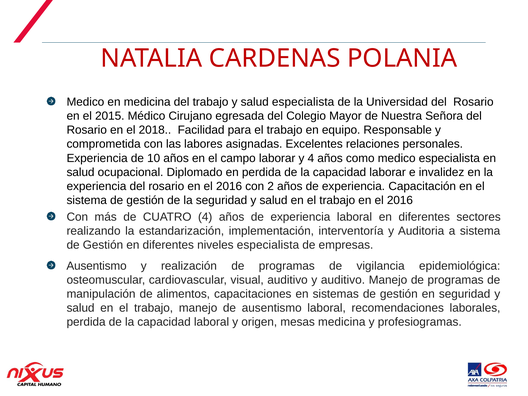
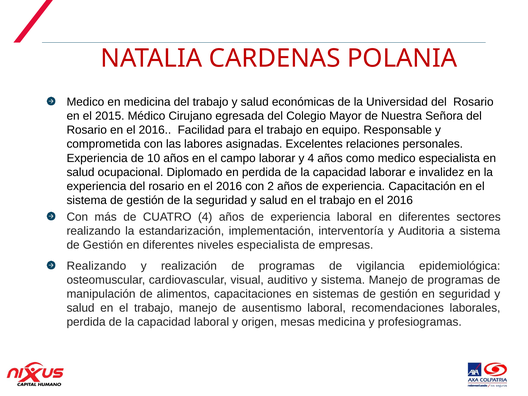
salud especialista: especialista -> económicas
2018 at (155, 130): 2018 -> 2016
Ausentismo at (97, 266): Ausentismo -> Realizando
y auditivo: auditivo -> sistema
